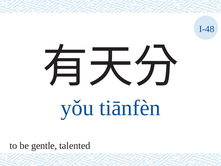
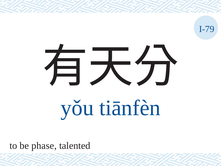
I-48: I-48 -> I-79
gentle: gentle -> phase
